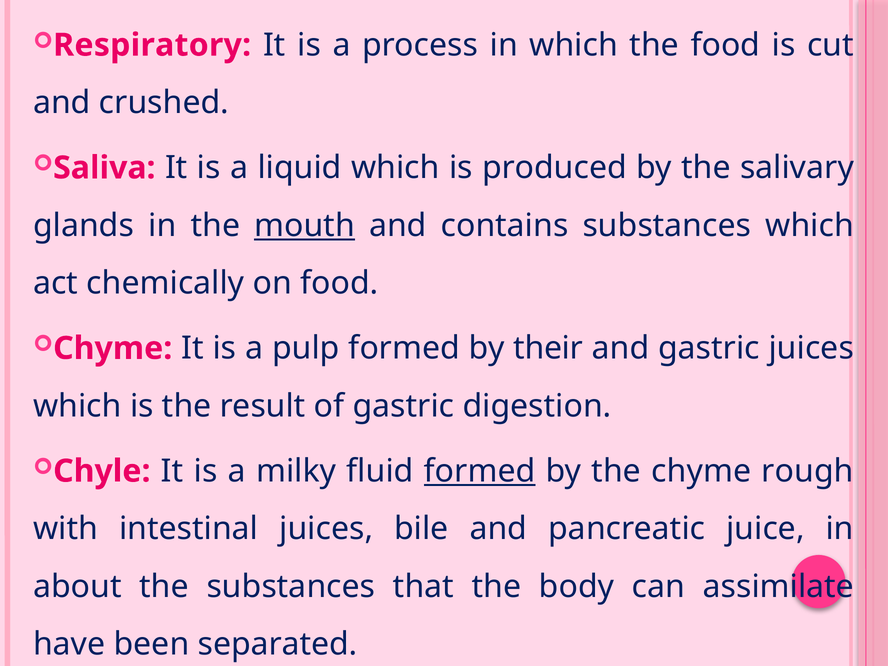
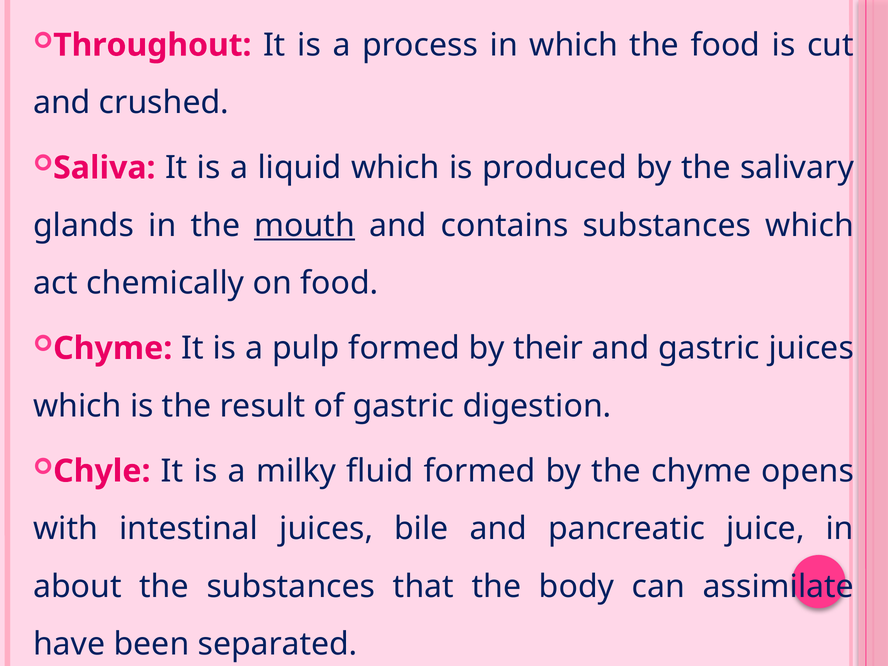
Respiratory: Respiratory -> Throughout
formed at (480, 471) underline: present -> none
rough: rough -> opens
